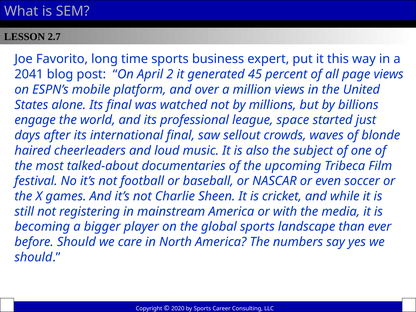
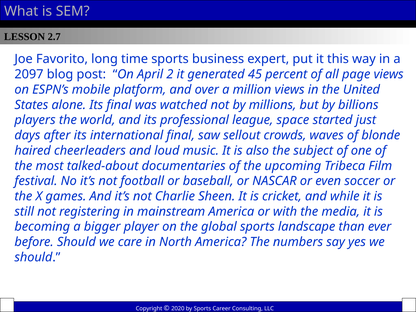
2041: 2041 -> 2097
engage: engage -> players
